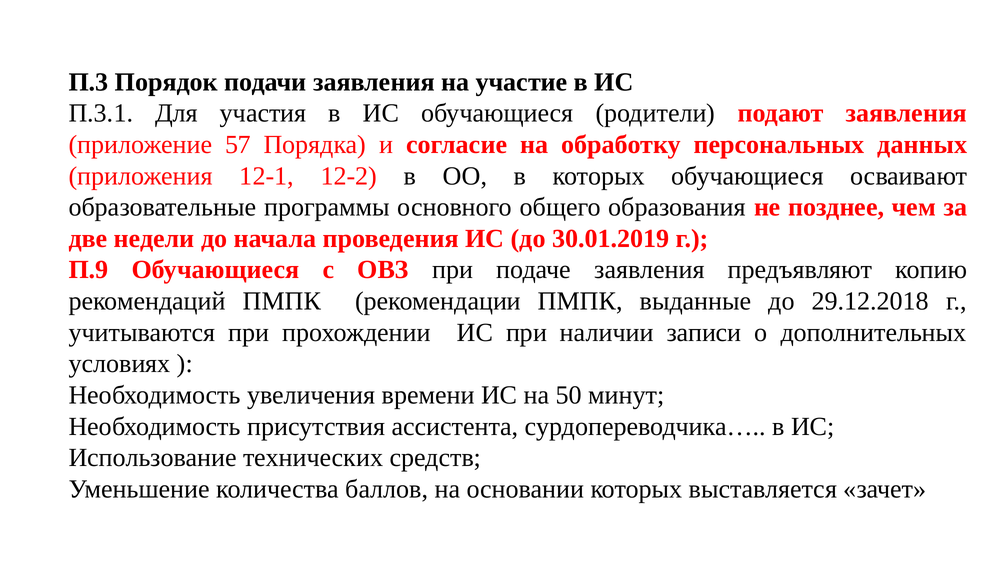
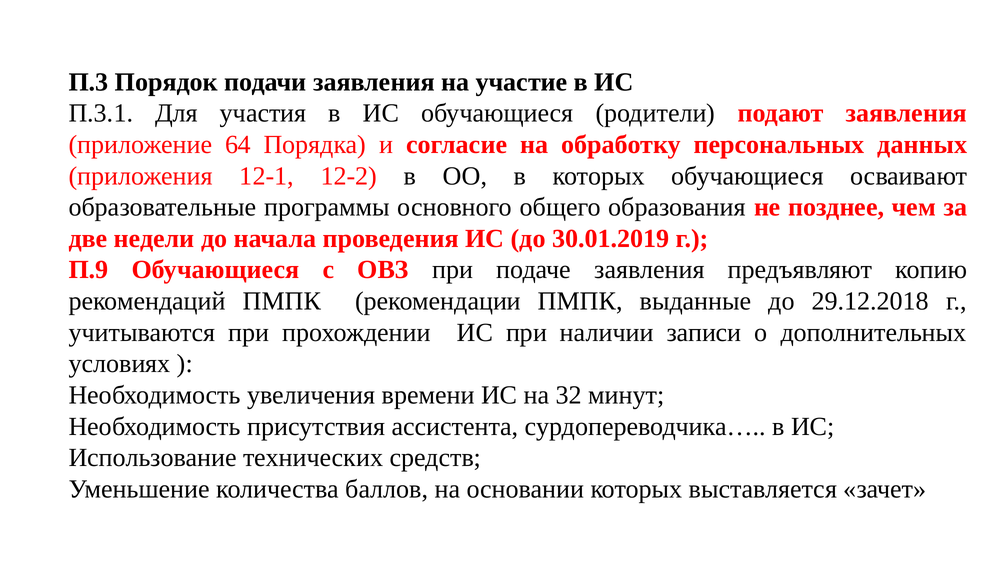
57: 57 -> 64
50: 50 -> 32
